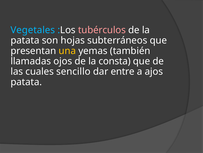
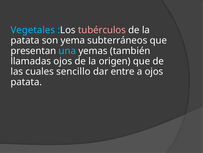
hojas: hojas -> yema
una colour: yellow -> light blue
consta: consta -> origen
a ajos: ajos -> ojos
